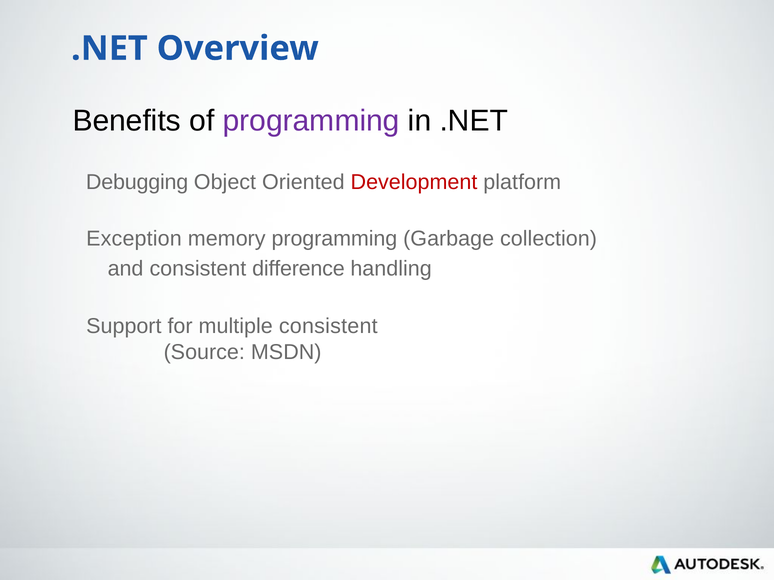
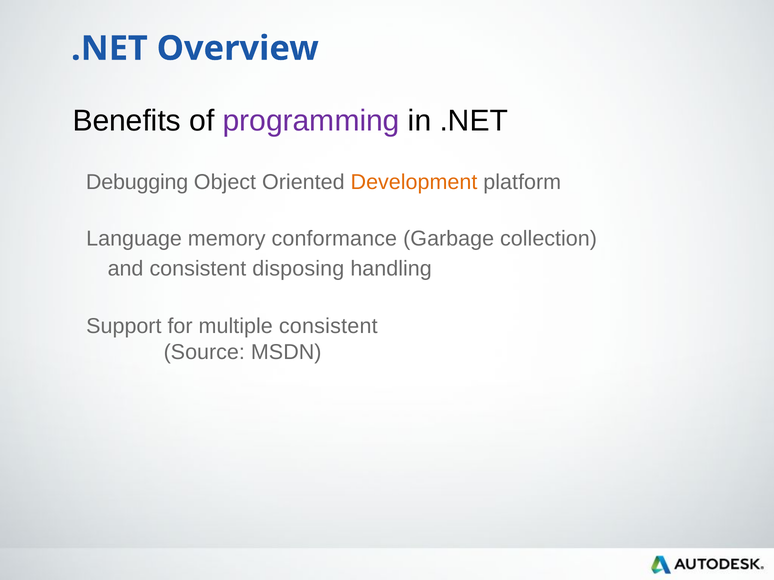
Development colour: red -> orange
Exception: Exception -> Language
memory programming: programming -> conformance
difference: difference -> disposing
